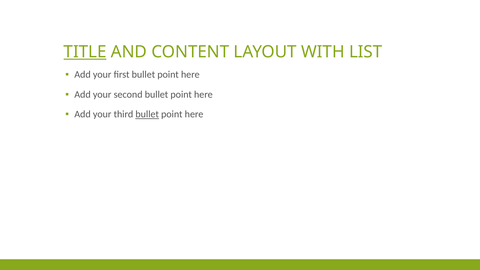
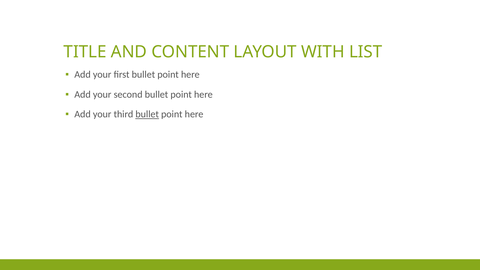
TITLE underline: present -> none
